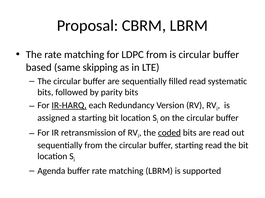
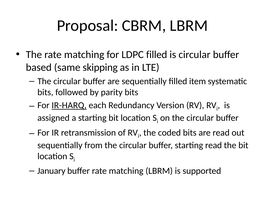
LDPC from: from -> filled
filled read: read -> item
coded underline: present -> none
Agenda: Agenda -> January
